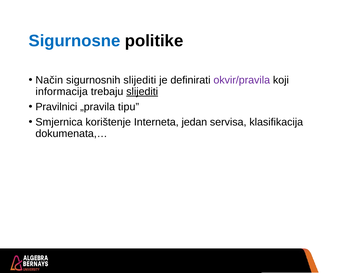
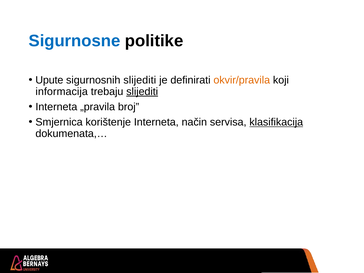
Način: Način -> Upute
okvir/pravila colour: purple -> orange
Pravilnici at (56, 107): Pravilnici -> Interneta
tipu: tipu -> broj
jedan: jedan -> način
klasifikacija underline: none -> present
